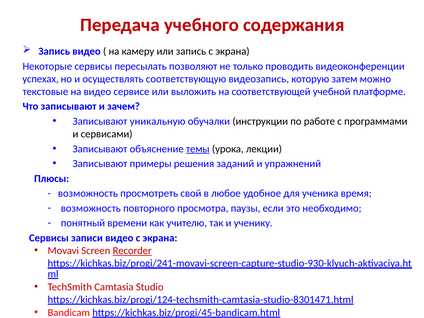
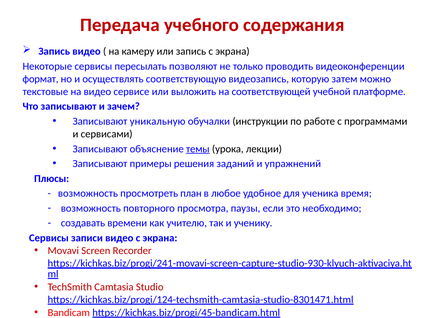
успехах: успехах -> формат
свой: свой -> план
понятный: понятный -> создавать
Recorder underline: present -> none
